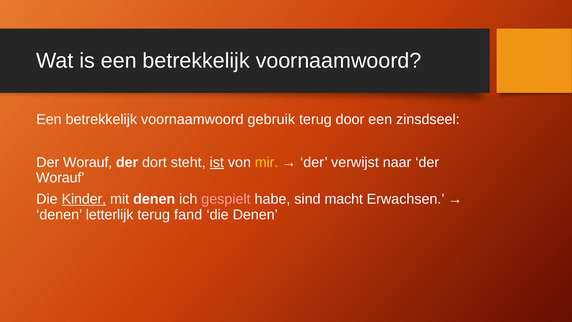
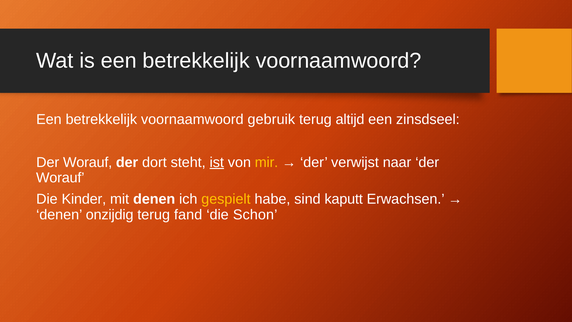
door: door -> altijd
Kinder underline: present -> none
gespielt colour: pink -> yellow
macht: macht -> kaputt
letterlijk: letterlijk -> onzijdig
die Denen: Denen -> Schon
